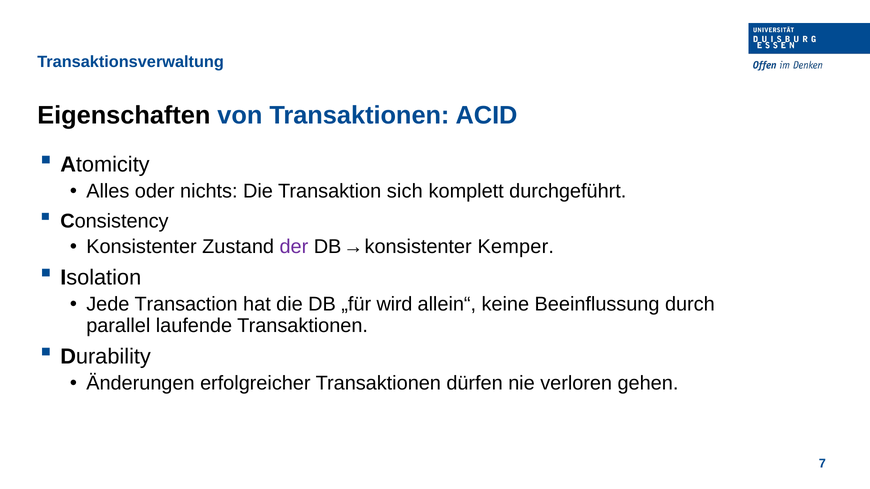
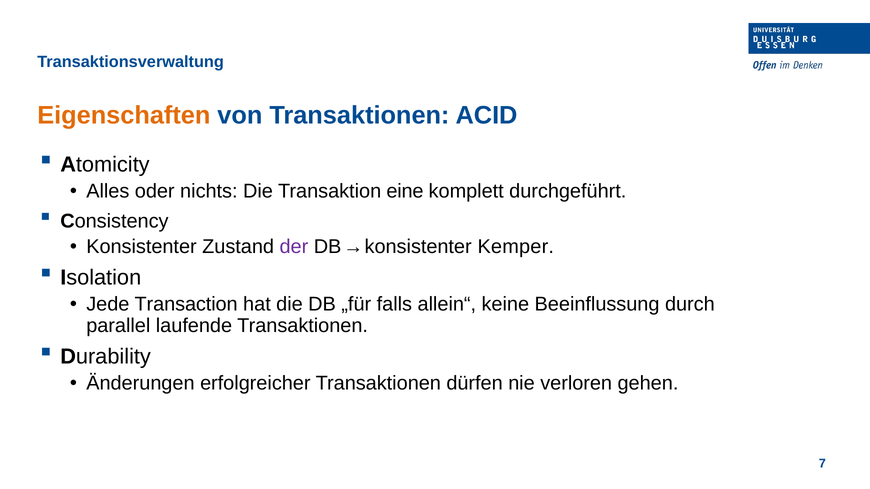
Eigenschaften colour: black -> orange
sich: sich -> eine
wird: wird -> falls
